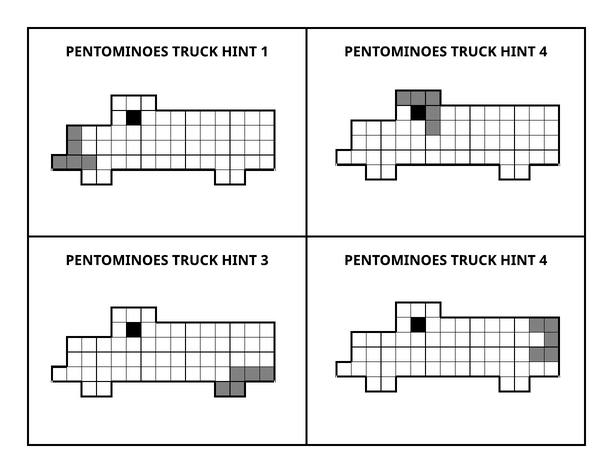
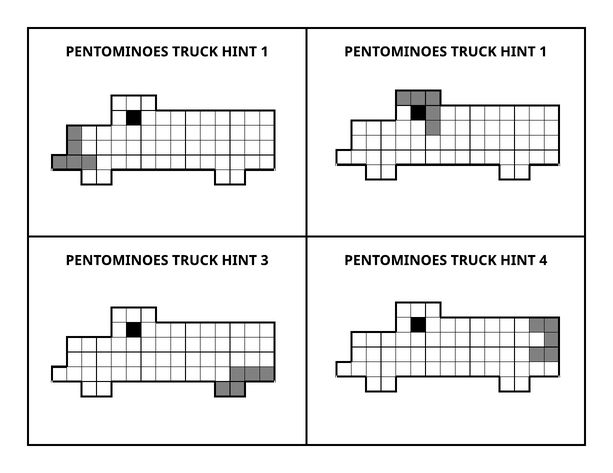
4 at (543, 52): 4 -> 1
